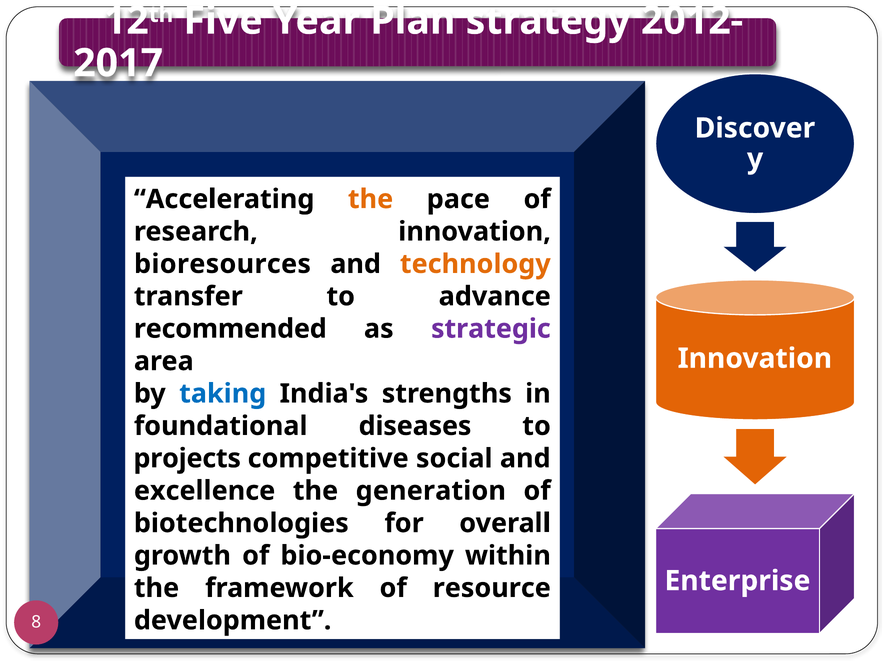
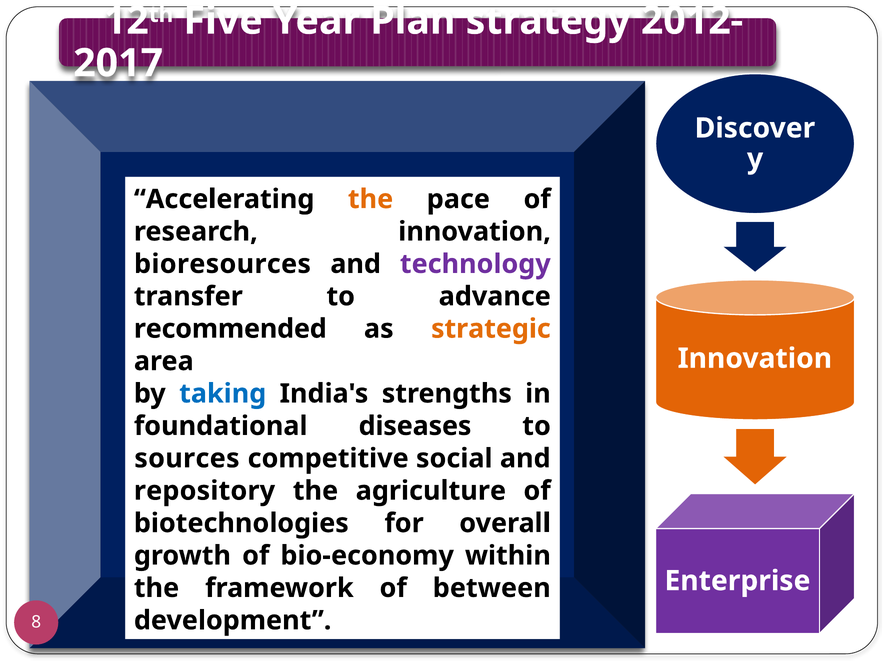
technology colour: orange -> purple
strategic colour: purple -> orange
projects: projects -> sources
excellence: excellence -> repository
generation: generation -> agriculture
resource: resource -> between
